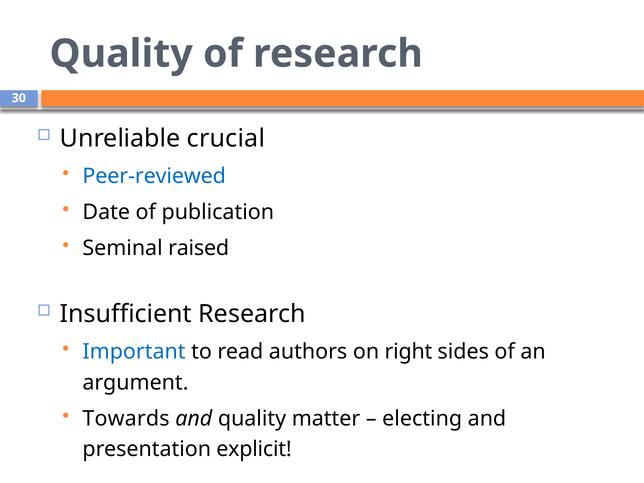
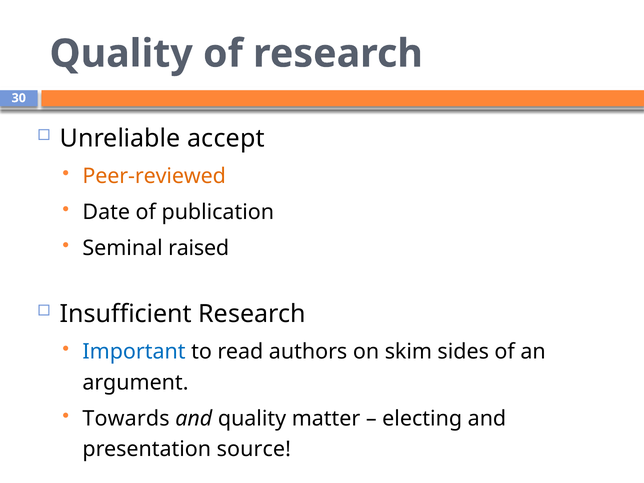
crucial: crucial -> accept
Peer-reviewed colour: blue -> orange
right: right -> skim
explicit: explicit -> source
